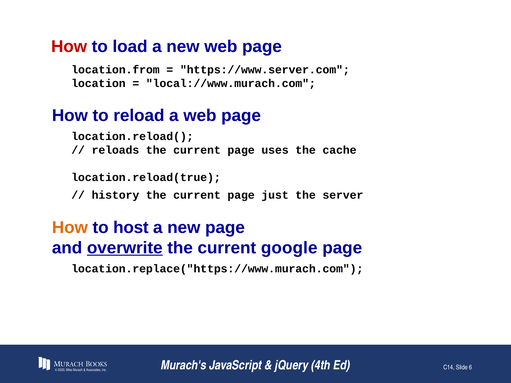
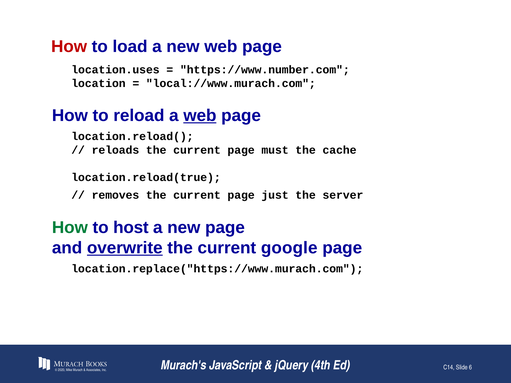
location.from: location.from -> location.uses
https://www.server.com: https://www.server.com -> https://www.number.com
web at (200, 116) underline: none -> present
uses: uses -> must
history: history -> removes
How at (70, 228) colour: orange -> green
